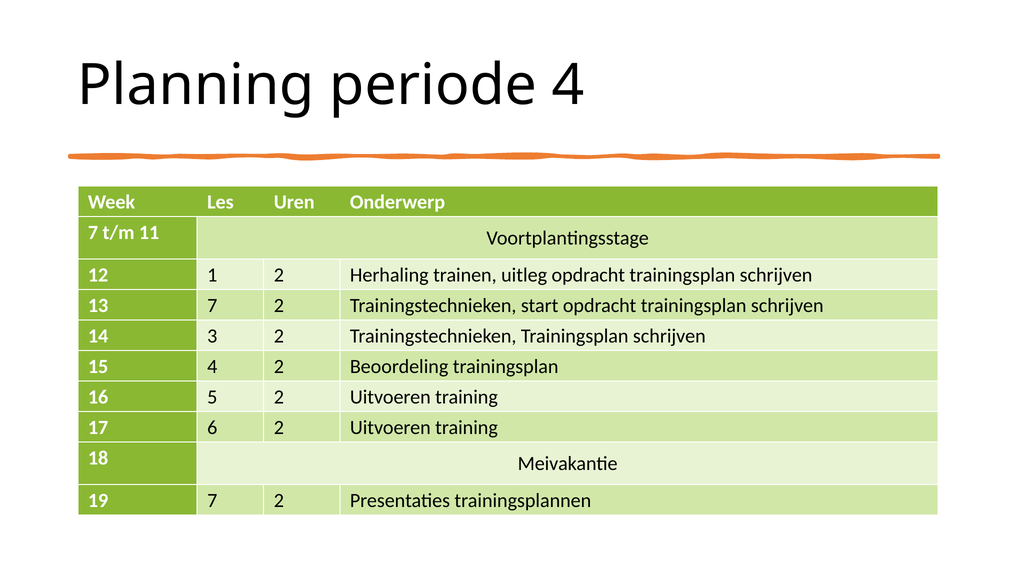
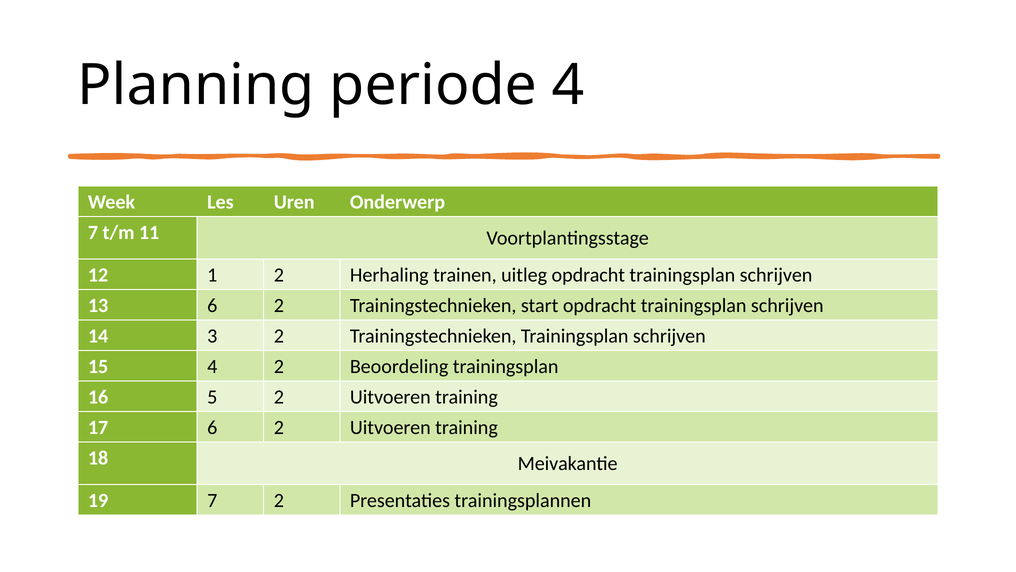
13 7: 7 -> 6
